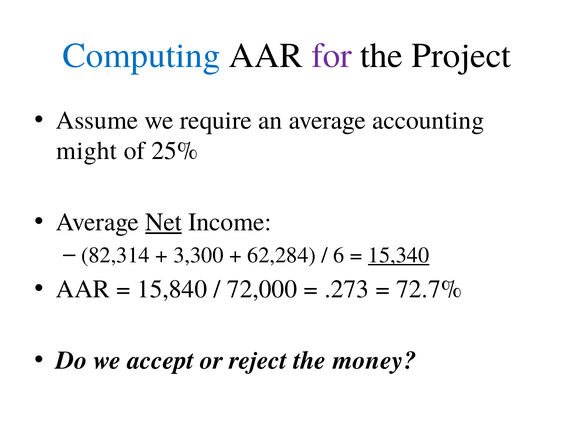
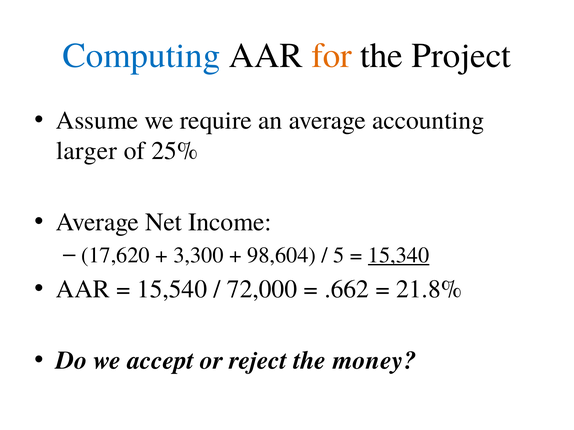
for colour: purple -> orange
might: might -> larger
Net underline: present -> none
82,314: 82,314 -> 17,620
62,284: 62,284 -> 98,604
6: 6 -> 5
15,840: 15,840 -> 15,540
.273: .273 -> .662
72.7%: 72.7% -> 21.8%
